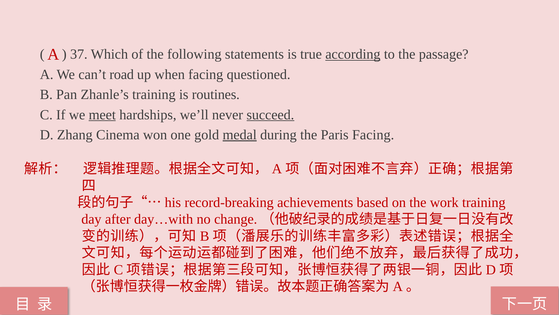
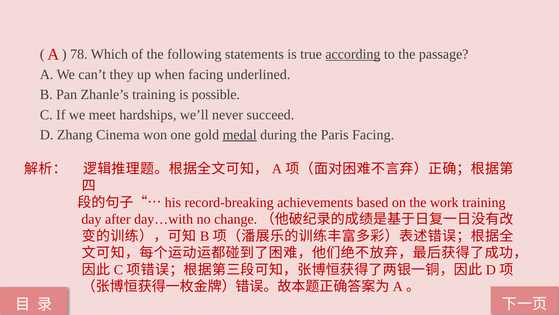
37: 37 -> 78
road: road -> they
questioned: questioned -> underlined
routines: routines -> possible
meet underline: present -> none
succeed underline: present -> none
